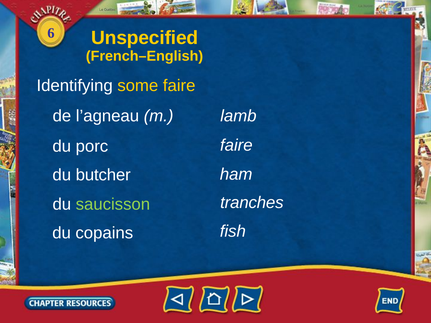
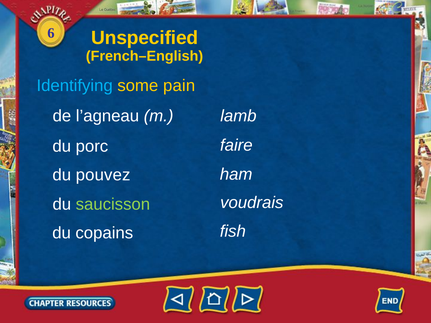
Identifying colour: white -> light blue
some faire: faire -> pain
butcher: butcher -> pouvez
tranches: tranches -> voudrais
